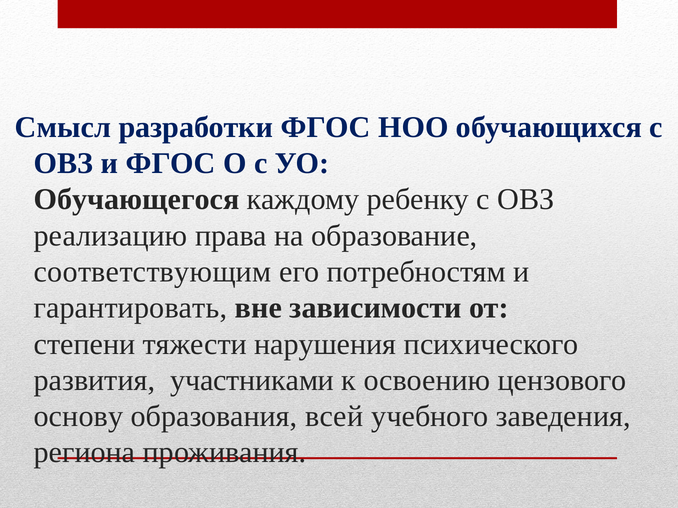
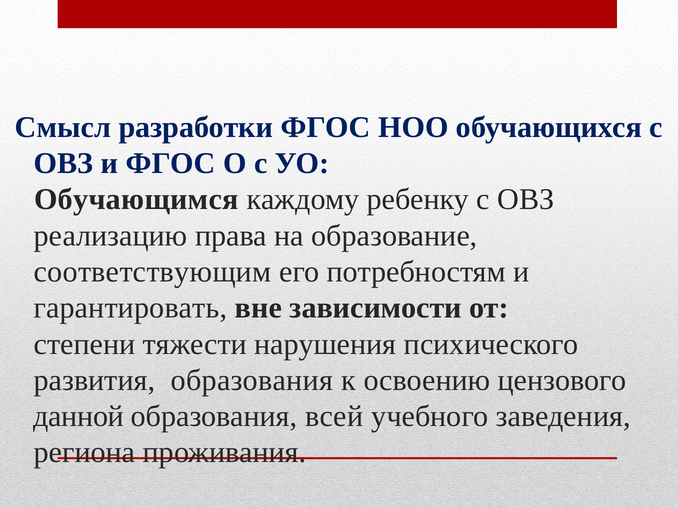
Обучающегося: Обучающегося -> Обучающимся
развития участниками: участниками -> образования
основу: основу -> данной
